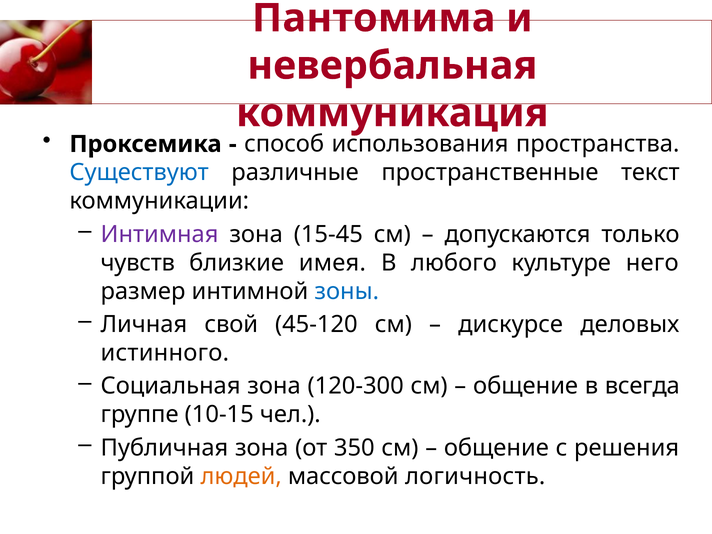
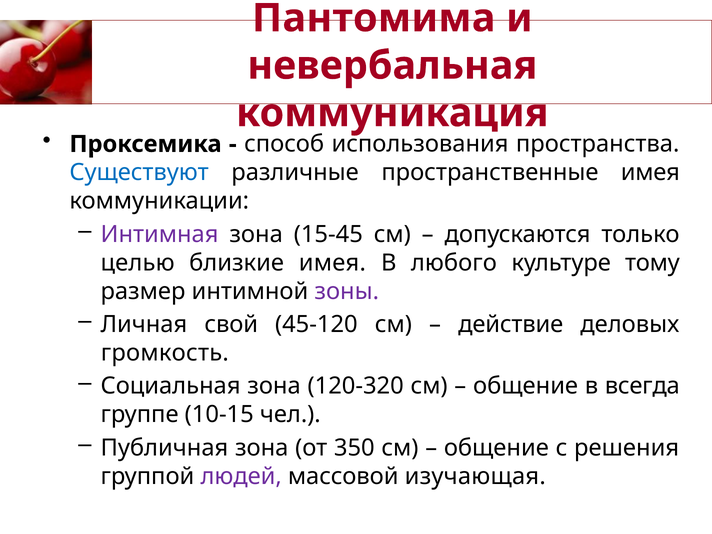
пространственные текст: текст -> имея
чувств: чувств -> целью
него: него -> тому
зоны colour: blue -> purple
дискурсе: дискурсе -> действие
истинного: истинного -> громкость
120-300: 120-300 -> 120-320
людей colour: orange -> purple
логичность: логичность -> изучающая
